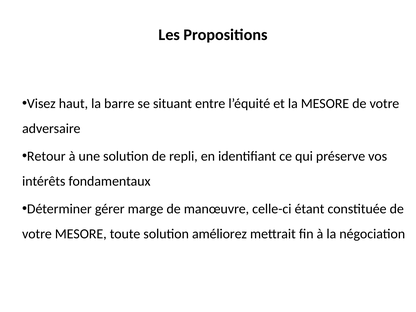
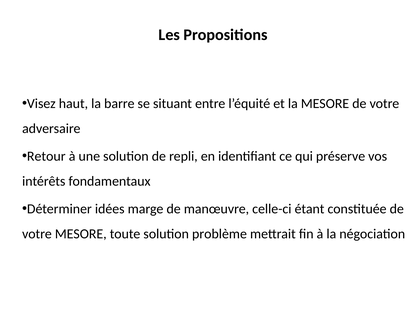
gérer: gérer -> idées
améliorez: améliorez -> problème
